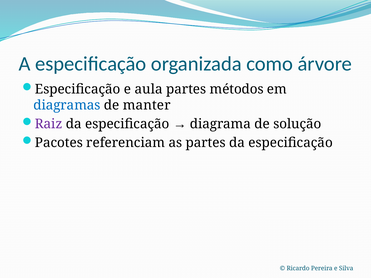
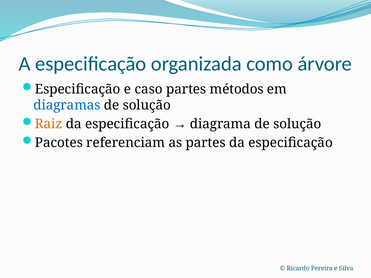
aula: aula -> caso
manter at (147, 105): manter -> solução
Raiz colour: purple -> orange
